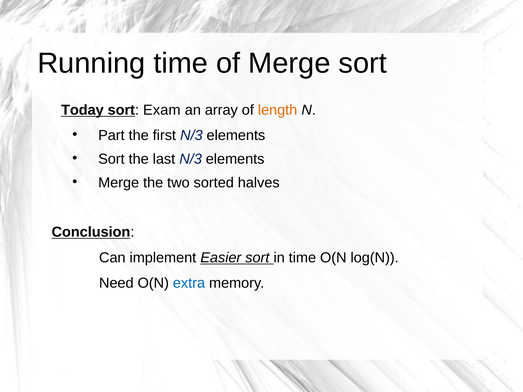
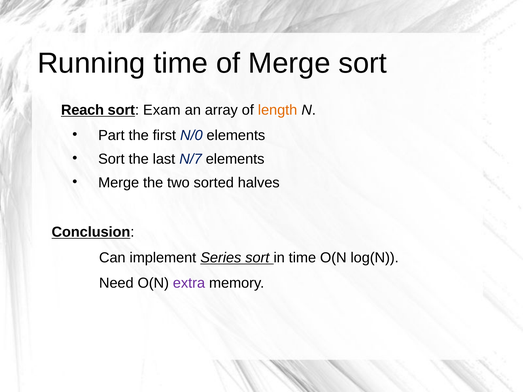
Today: Today -> Reach
first N/3: N/3 -> N/0
last N/3: N/3 -> N/7
Easier: Easier -> Series
extra colour: blue -> purple
